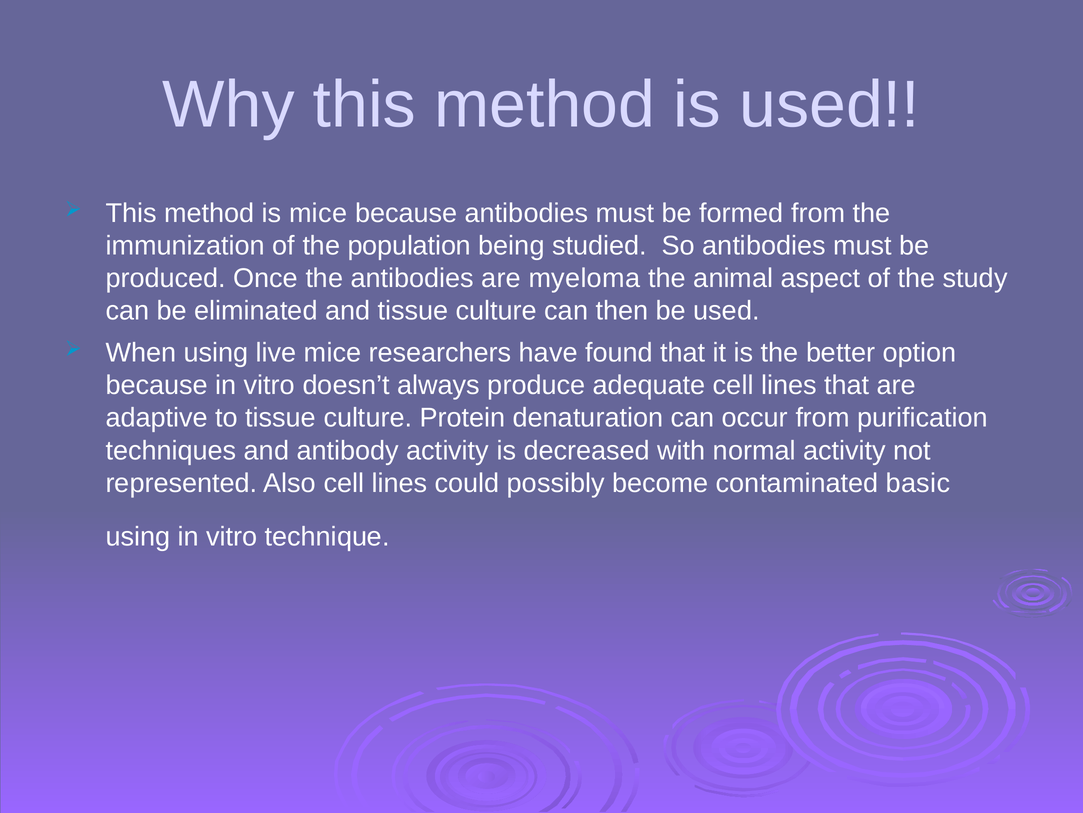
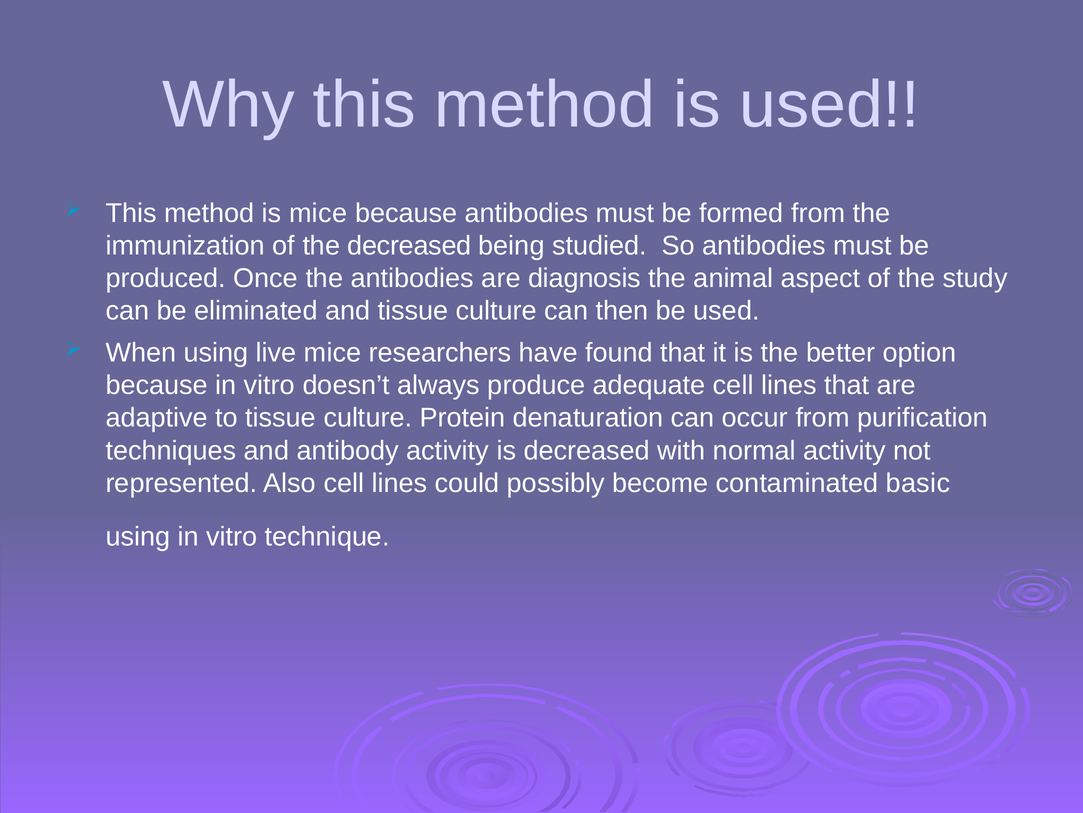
the population: population -> decreased
myeloma: myeloma -> diagnosis
